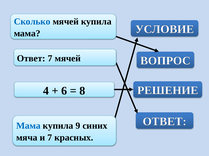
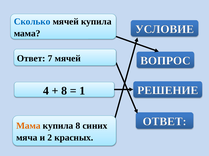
6 at (64, 91): 6 -> 8
8: 8 -> 1
Мама at (28, 126) colour: blue -> orange
купила 9: 9 -> 8
и 7: 7 -> 2
